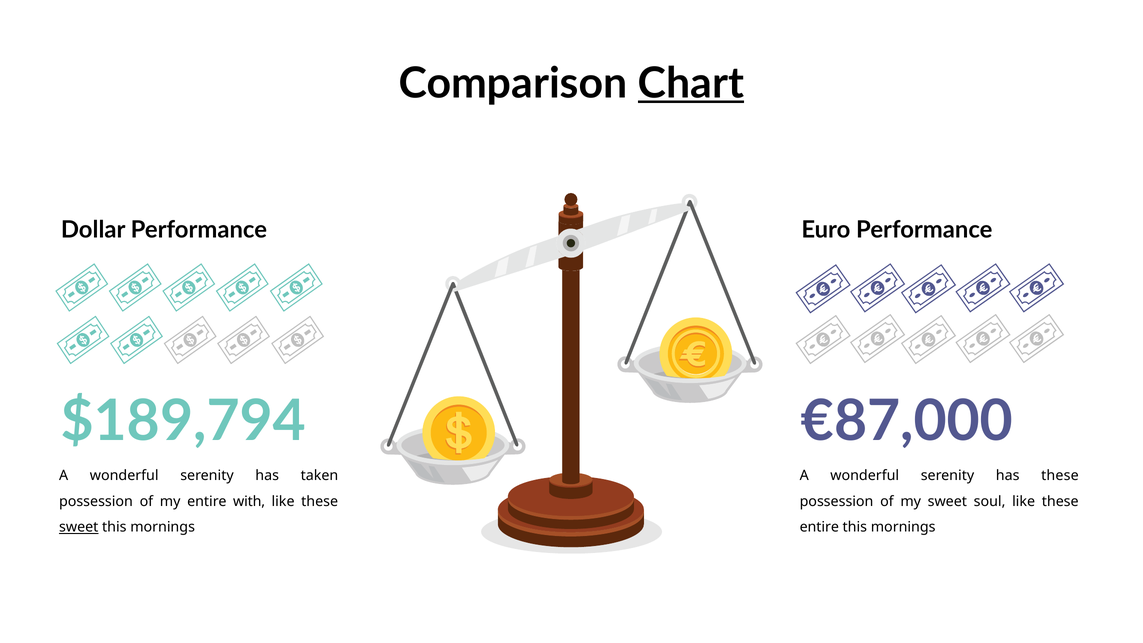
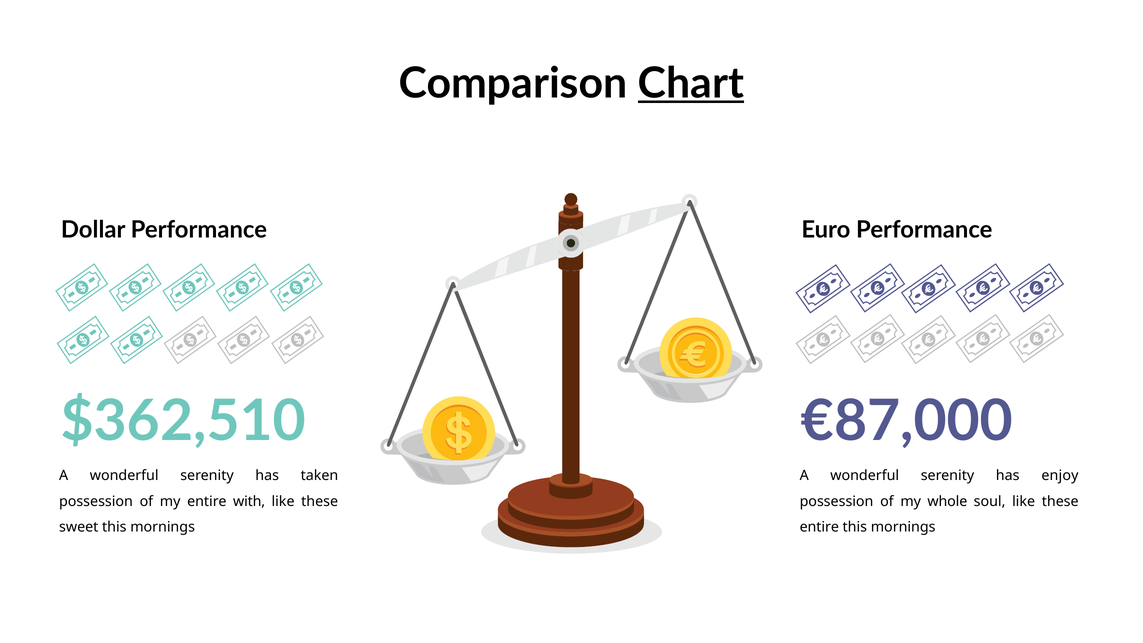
$189,794: $189,794 -> $362,510
has these: these -> enjoy
my sweet: sweet -> whole
sweet at (79, 527) underline: present -> none
